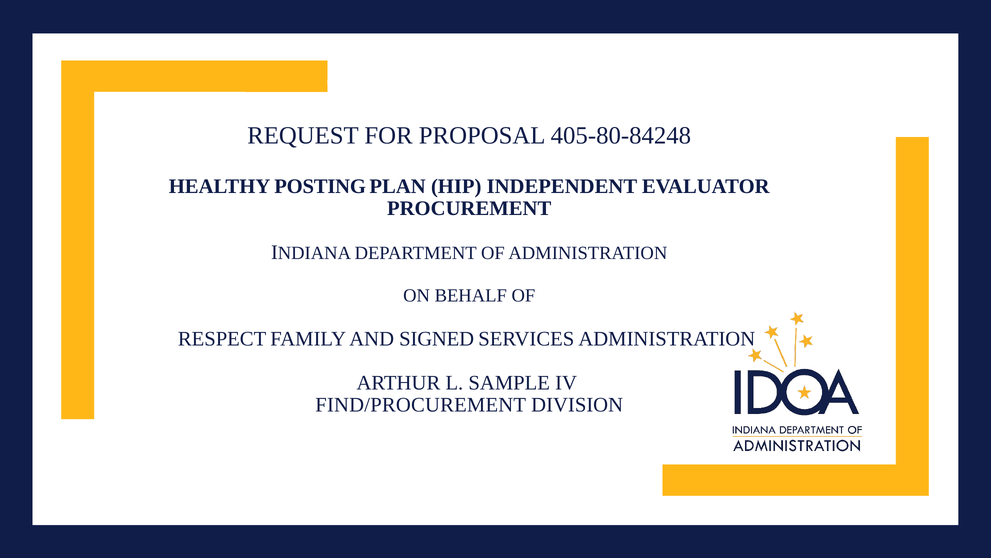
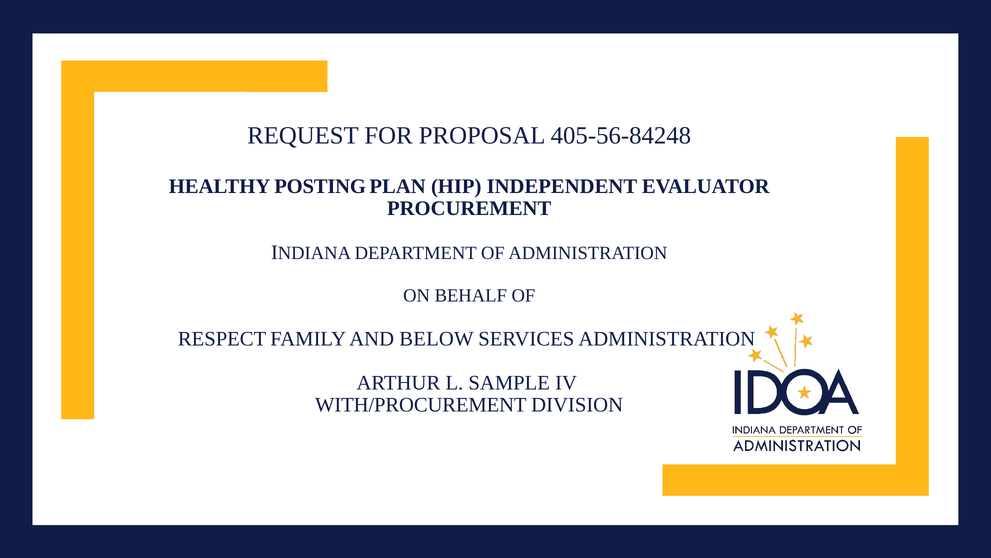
405-80-84248: 405-80-84248 -> 405-56-84248
SIGNED: SIGNED -> BELOW
FIND/PROCUREMENT: FIND/PROCUREMENT -> WITH/PROCUREMENT
